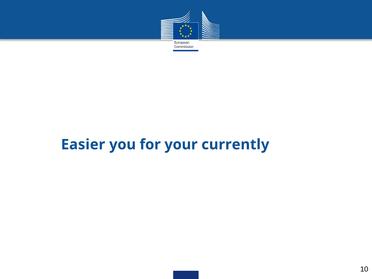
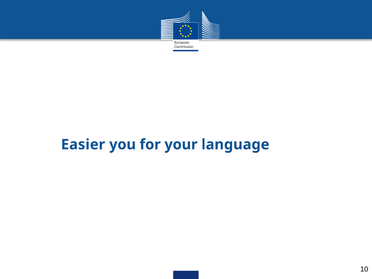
currently: currently -> language
